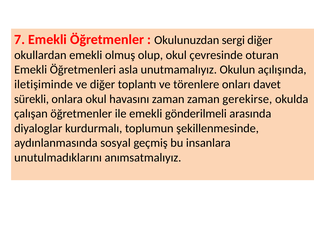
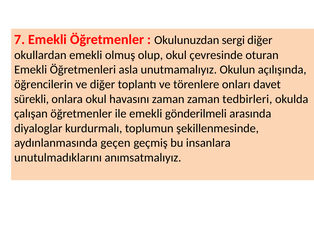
iletişiminde: iletişiminde -> öğrencilerin
gerekirse: gerekirse -> tedbirleri
sosyal: sosyal -> geçen
